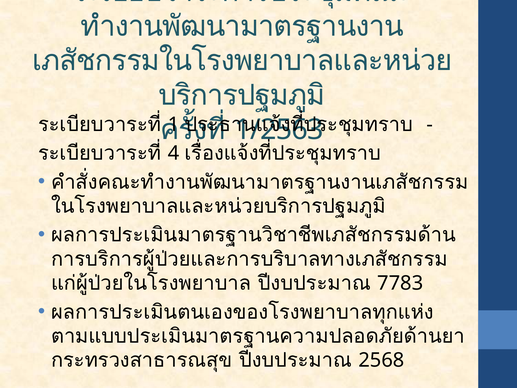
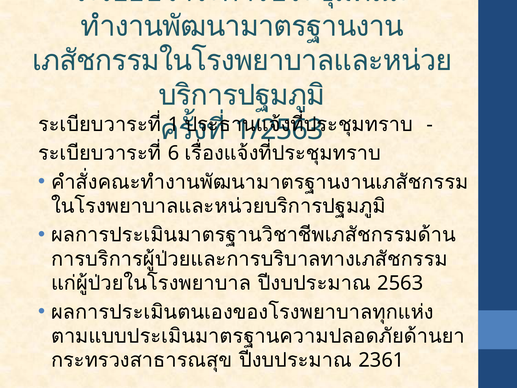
4: 4 -> 6
7783: 7783 -> 2563
2568: 2568 -> 2361
